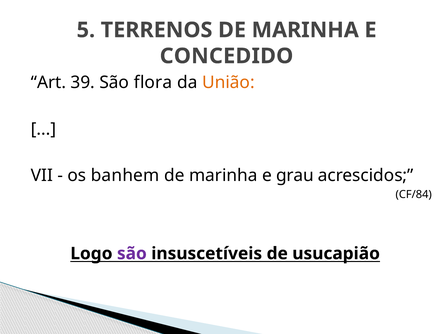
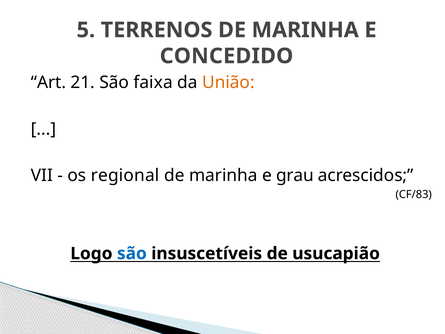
39: 39 -> 21
flora: flora -> faixa
banhem: banhem -> regional
CF/84: CF/84 -> CF/83
são at (132, 253) colour: purple -> blue
